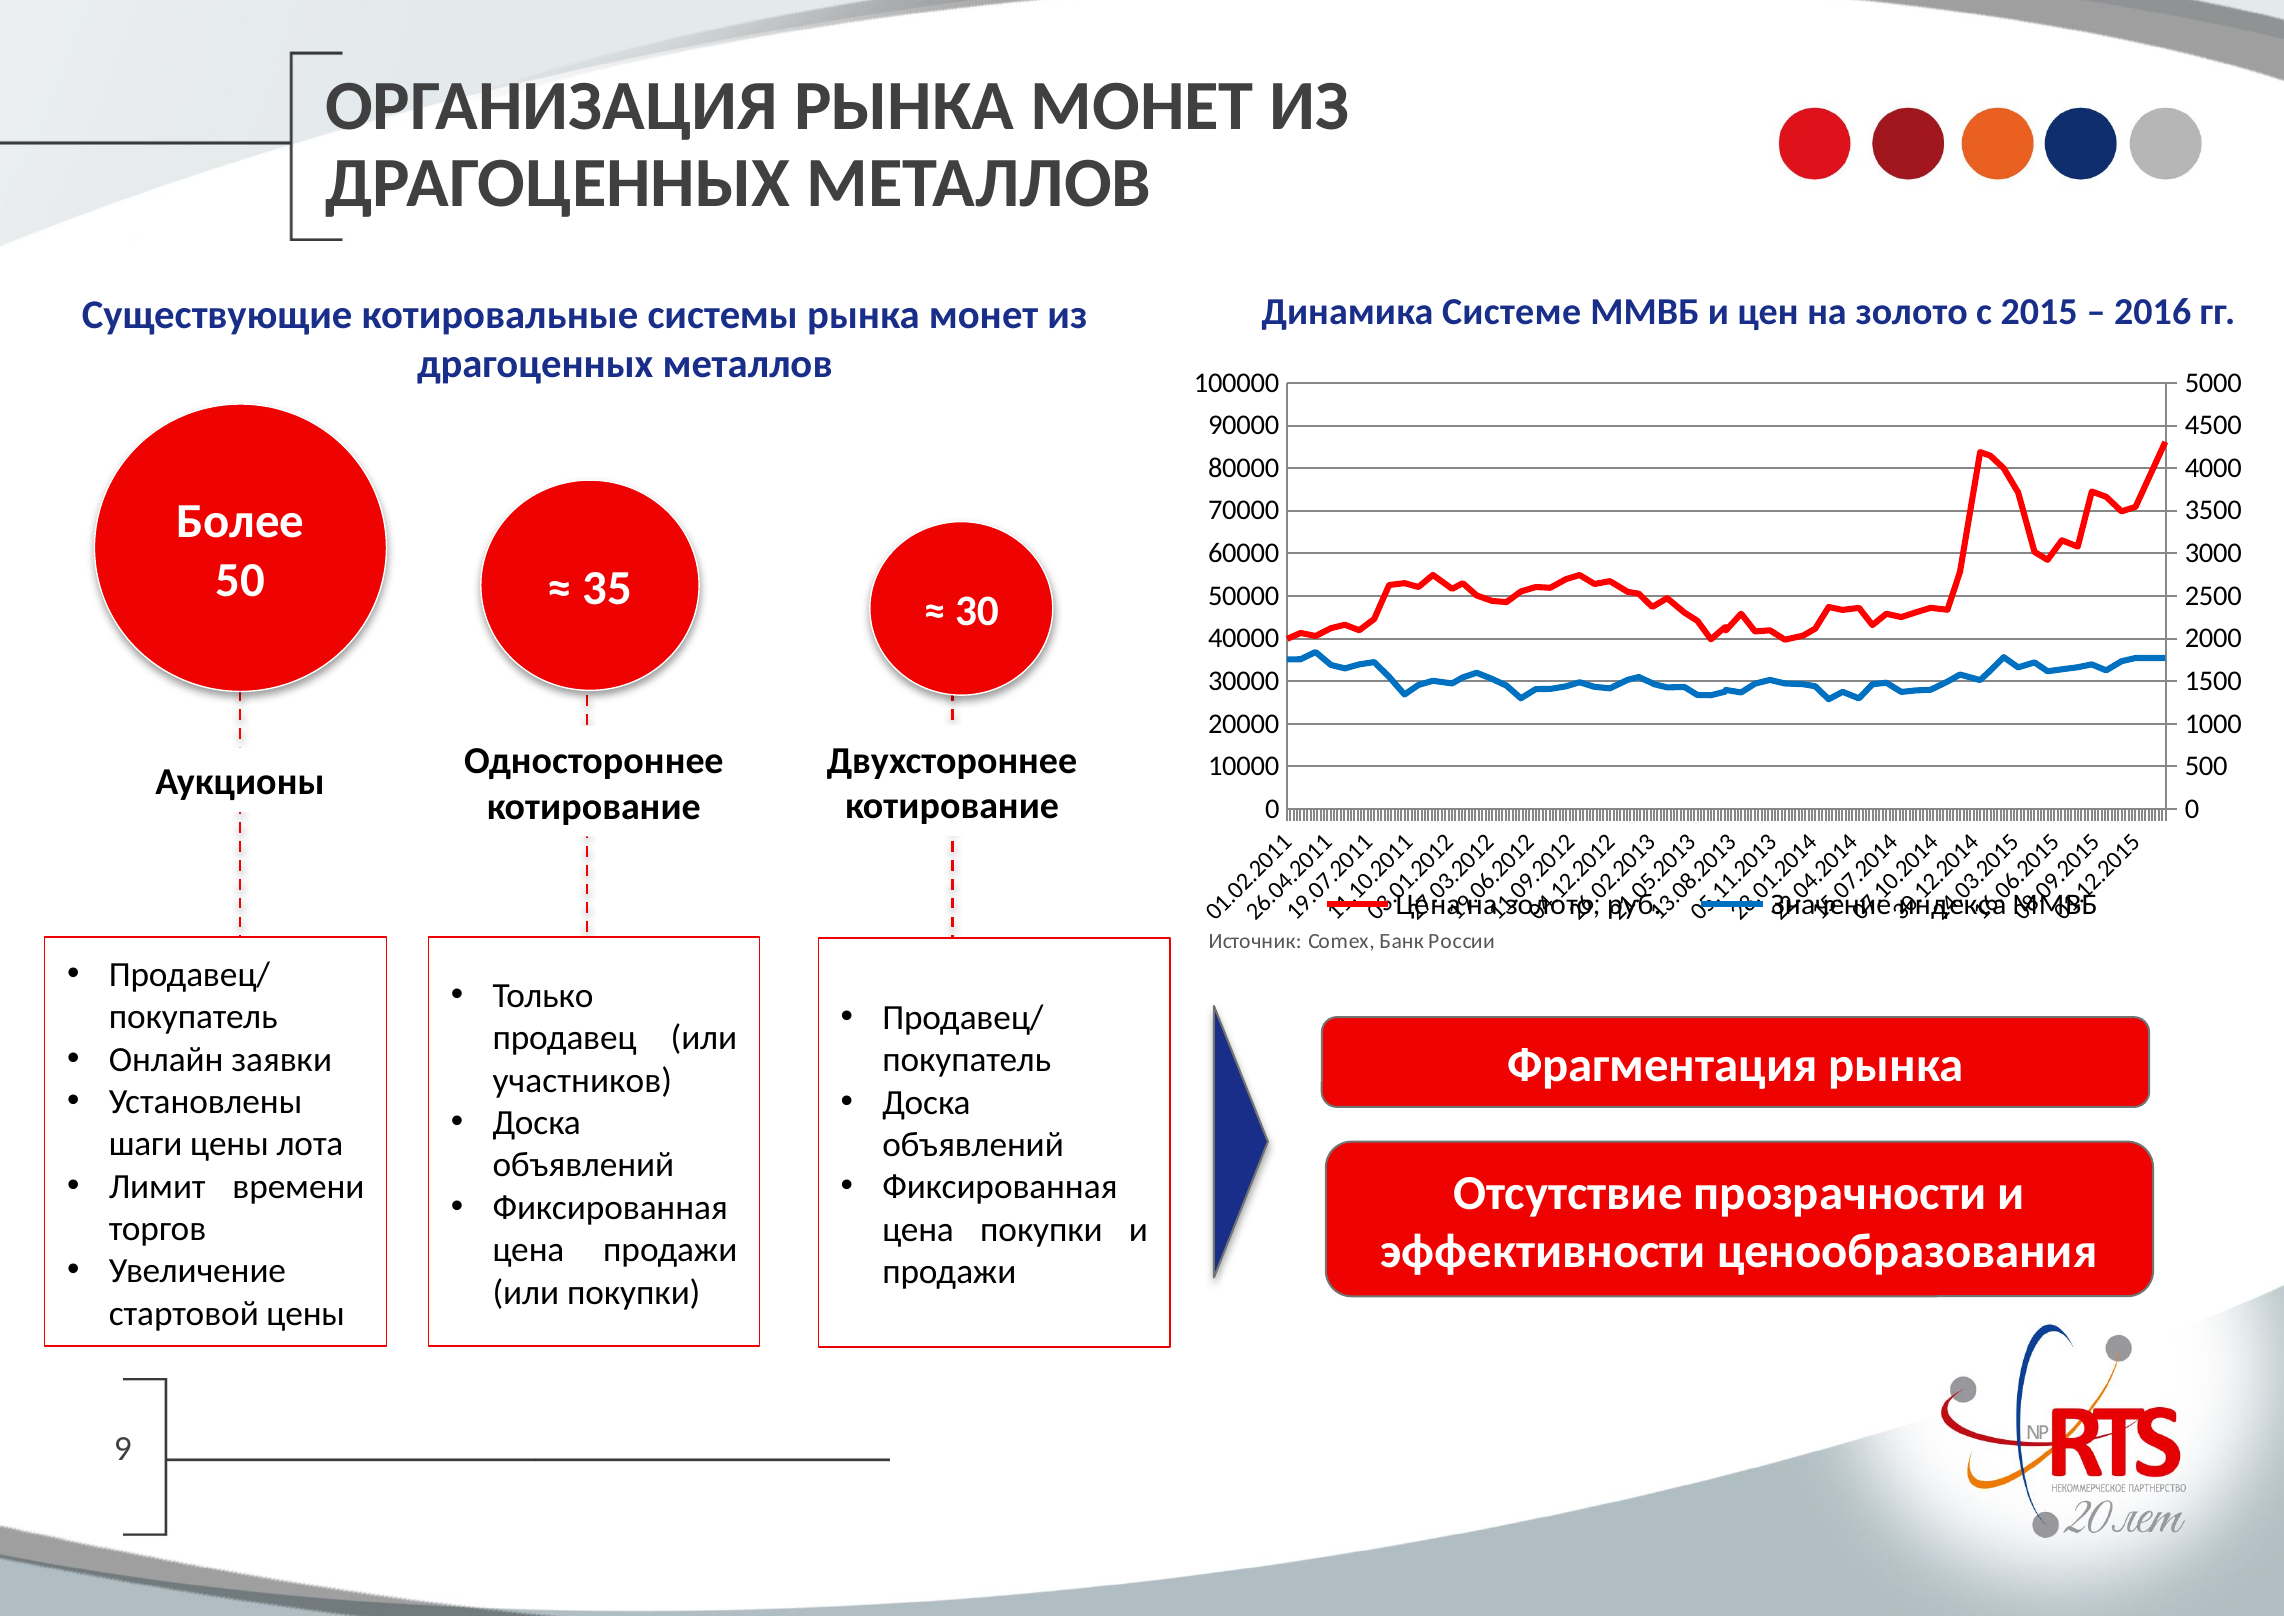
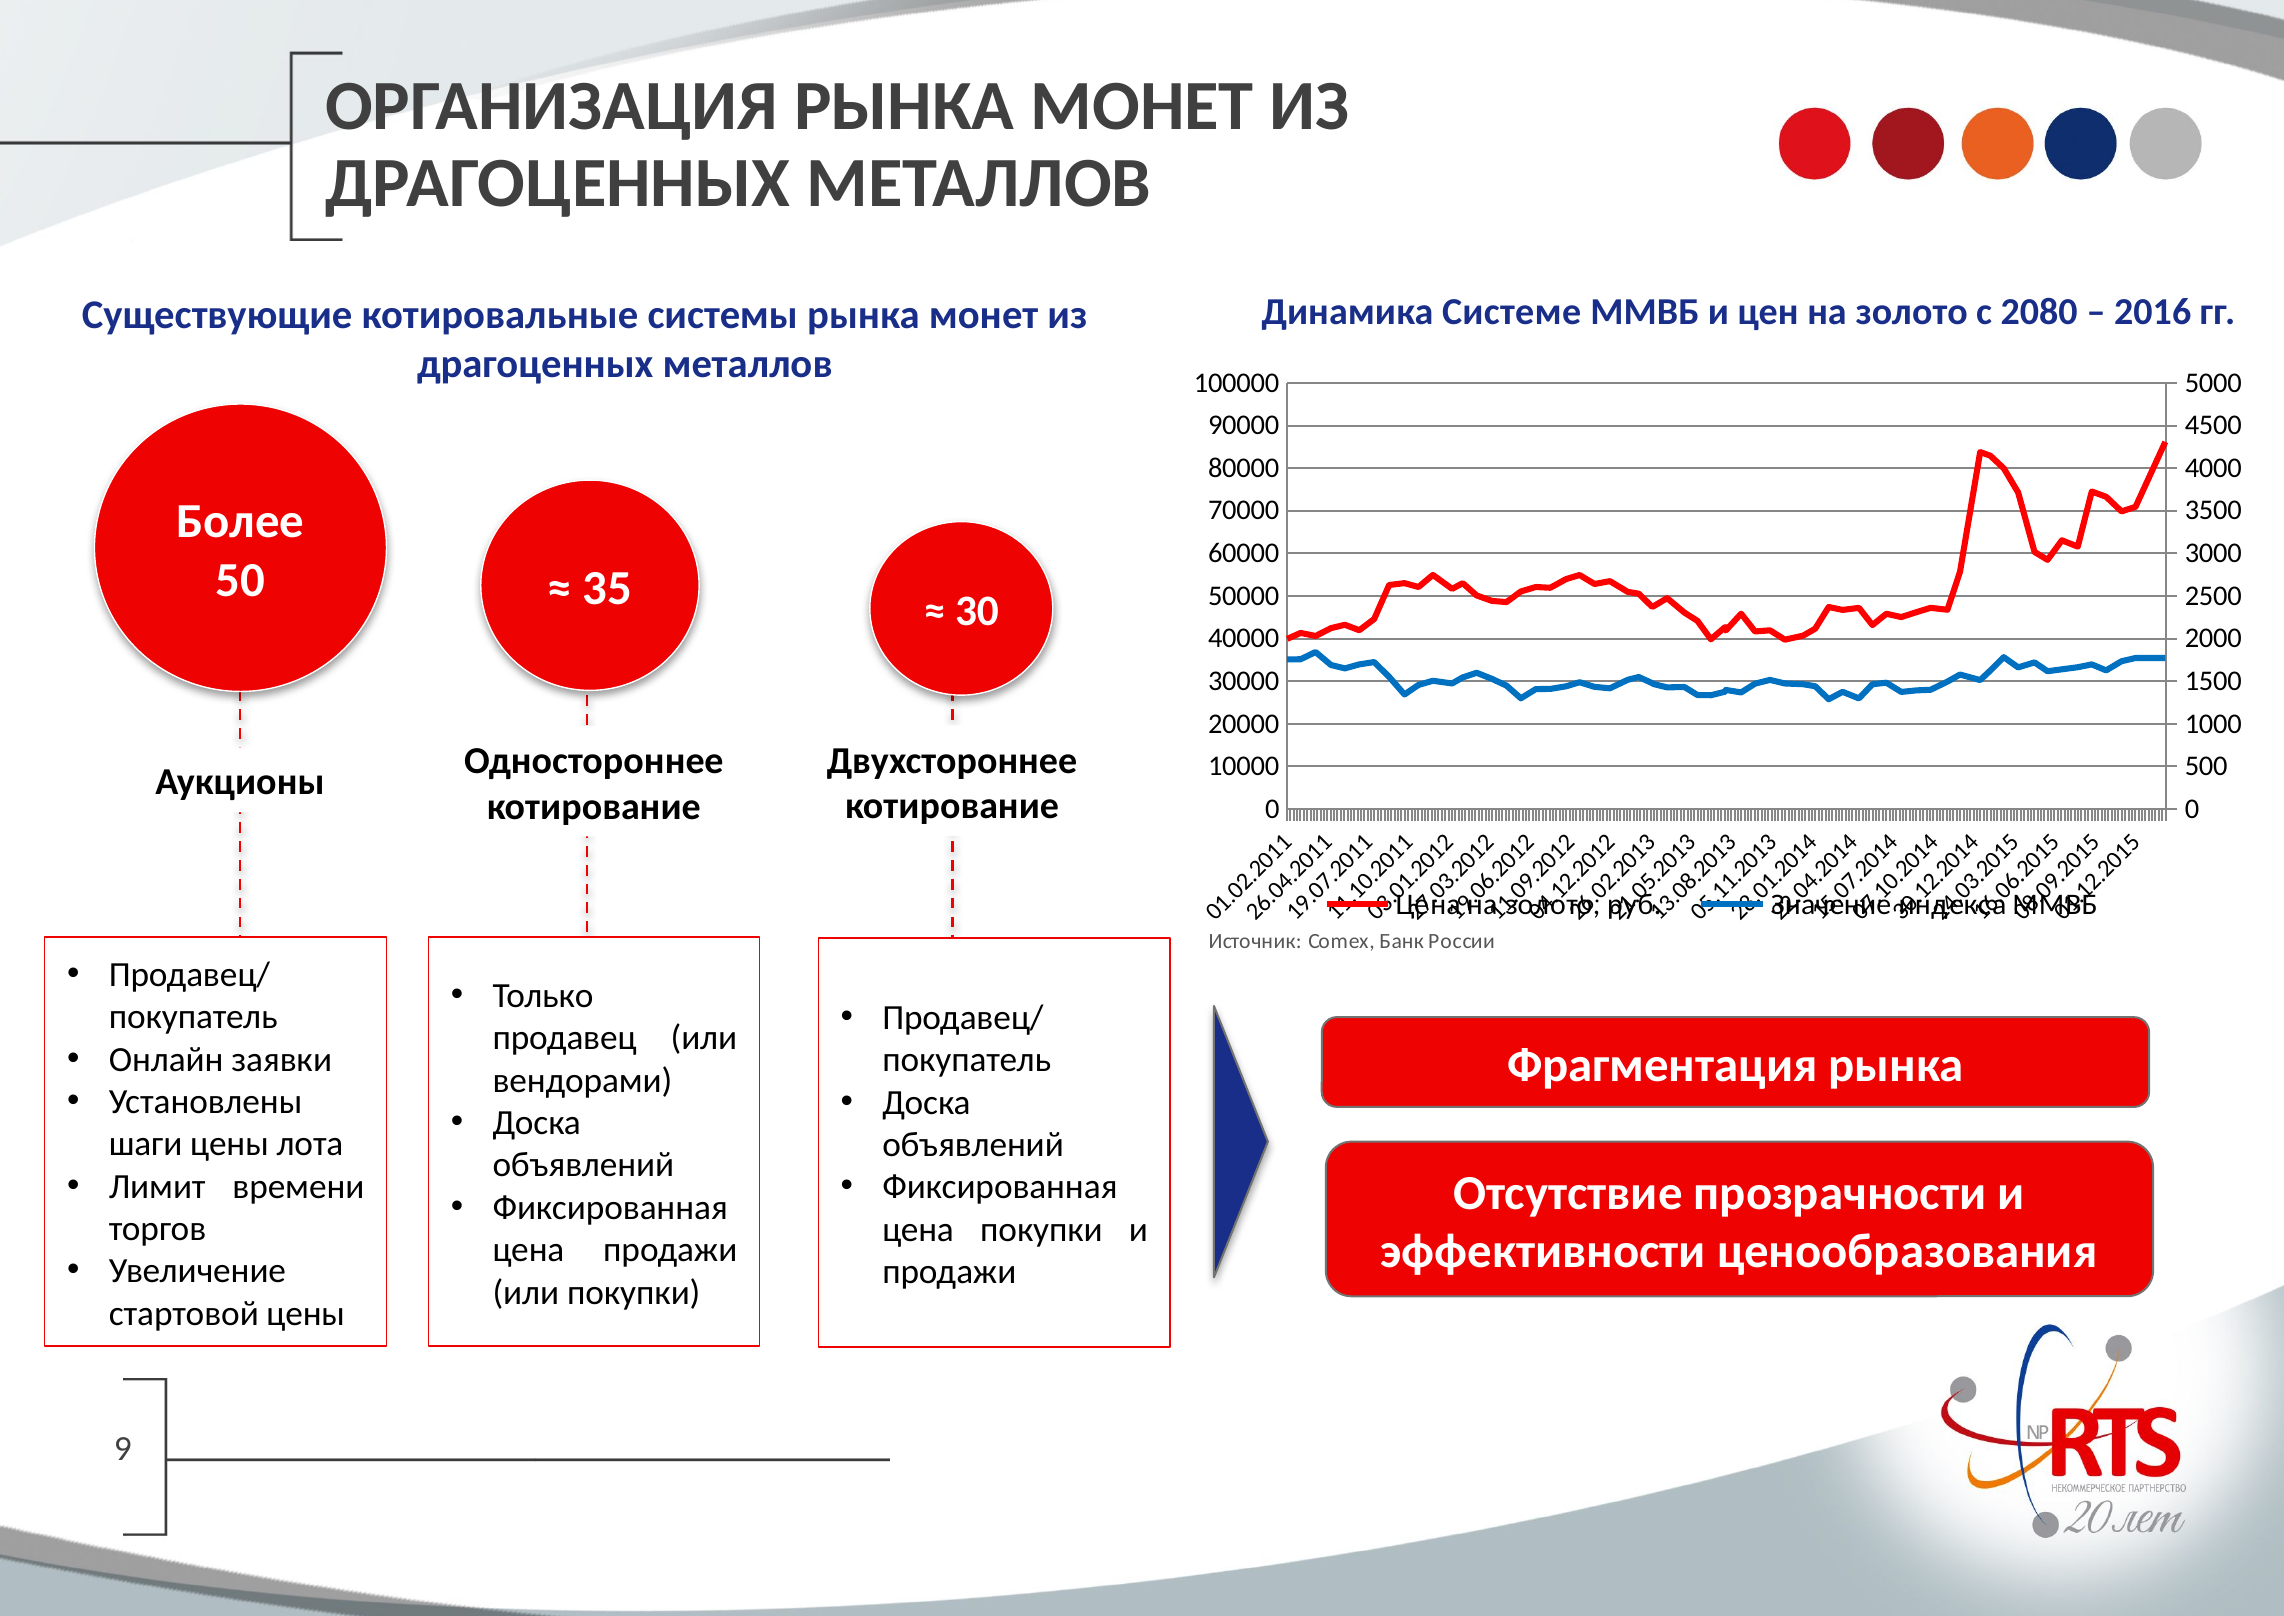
2015: 2015 -> 2080
участников: участников -> вендорами
